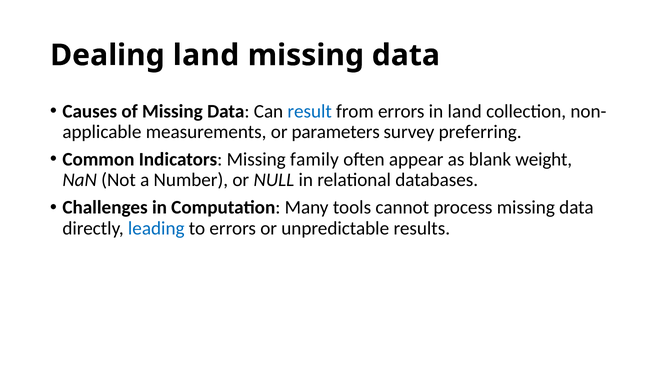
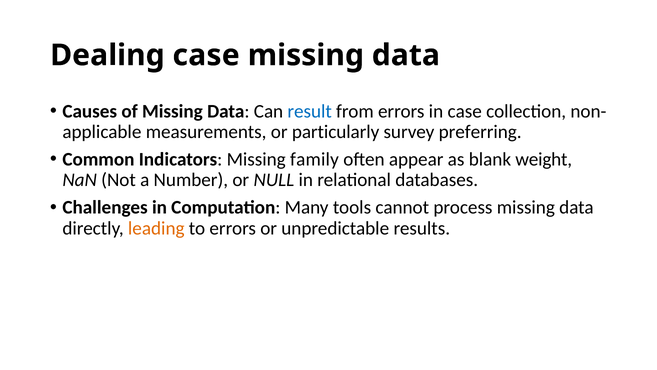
Dealing land: land -> case
in land: land -> case
parameters: parameters -> particularly
leading colour: blue -> orange
